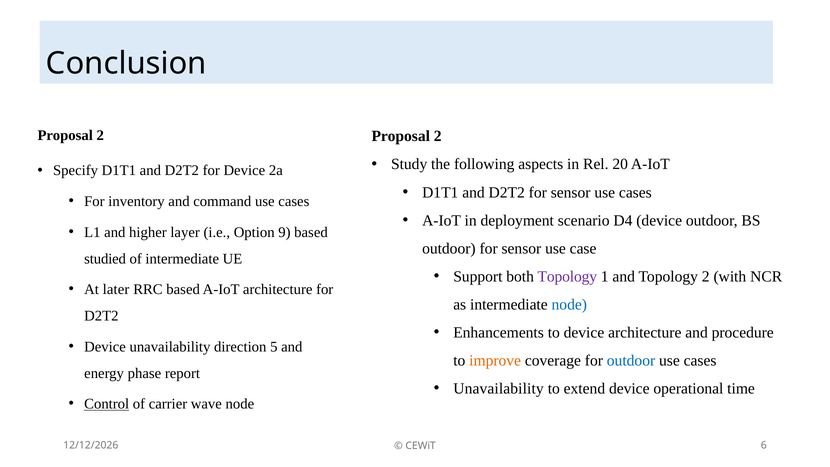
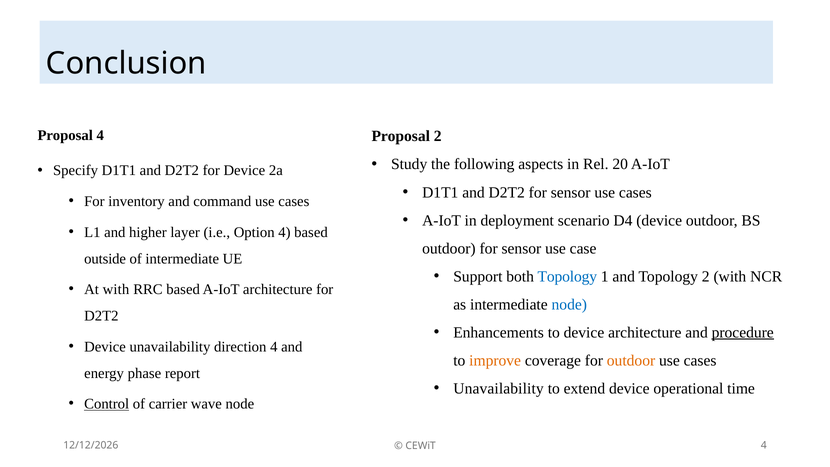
2 at (100, 135): 2 -> 4
Option 9: 9 -> 4
studied: studied -> outside
Topology at (567, 276) colour: purple -> blue
At later: later -> with
procedure underline: none -> present
direction 5: 5 -> 4
outdoor at (631, 360) colour: blue -> orange
CEWiT 6: 6 -> 4
